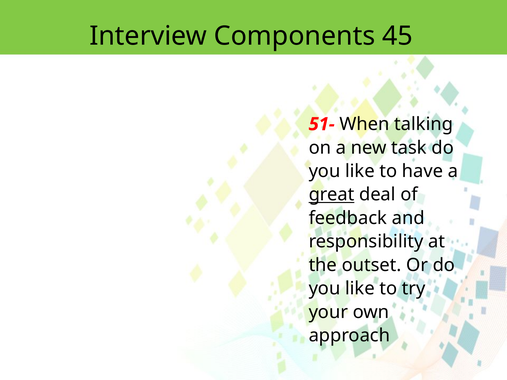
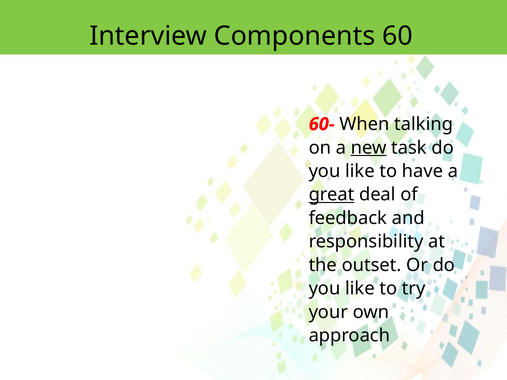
45: 45 -> 60
51-: 51- -> 60-
new underline: none -> present
